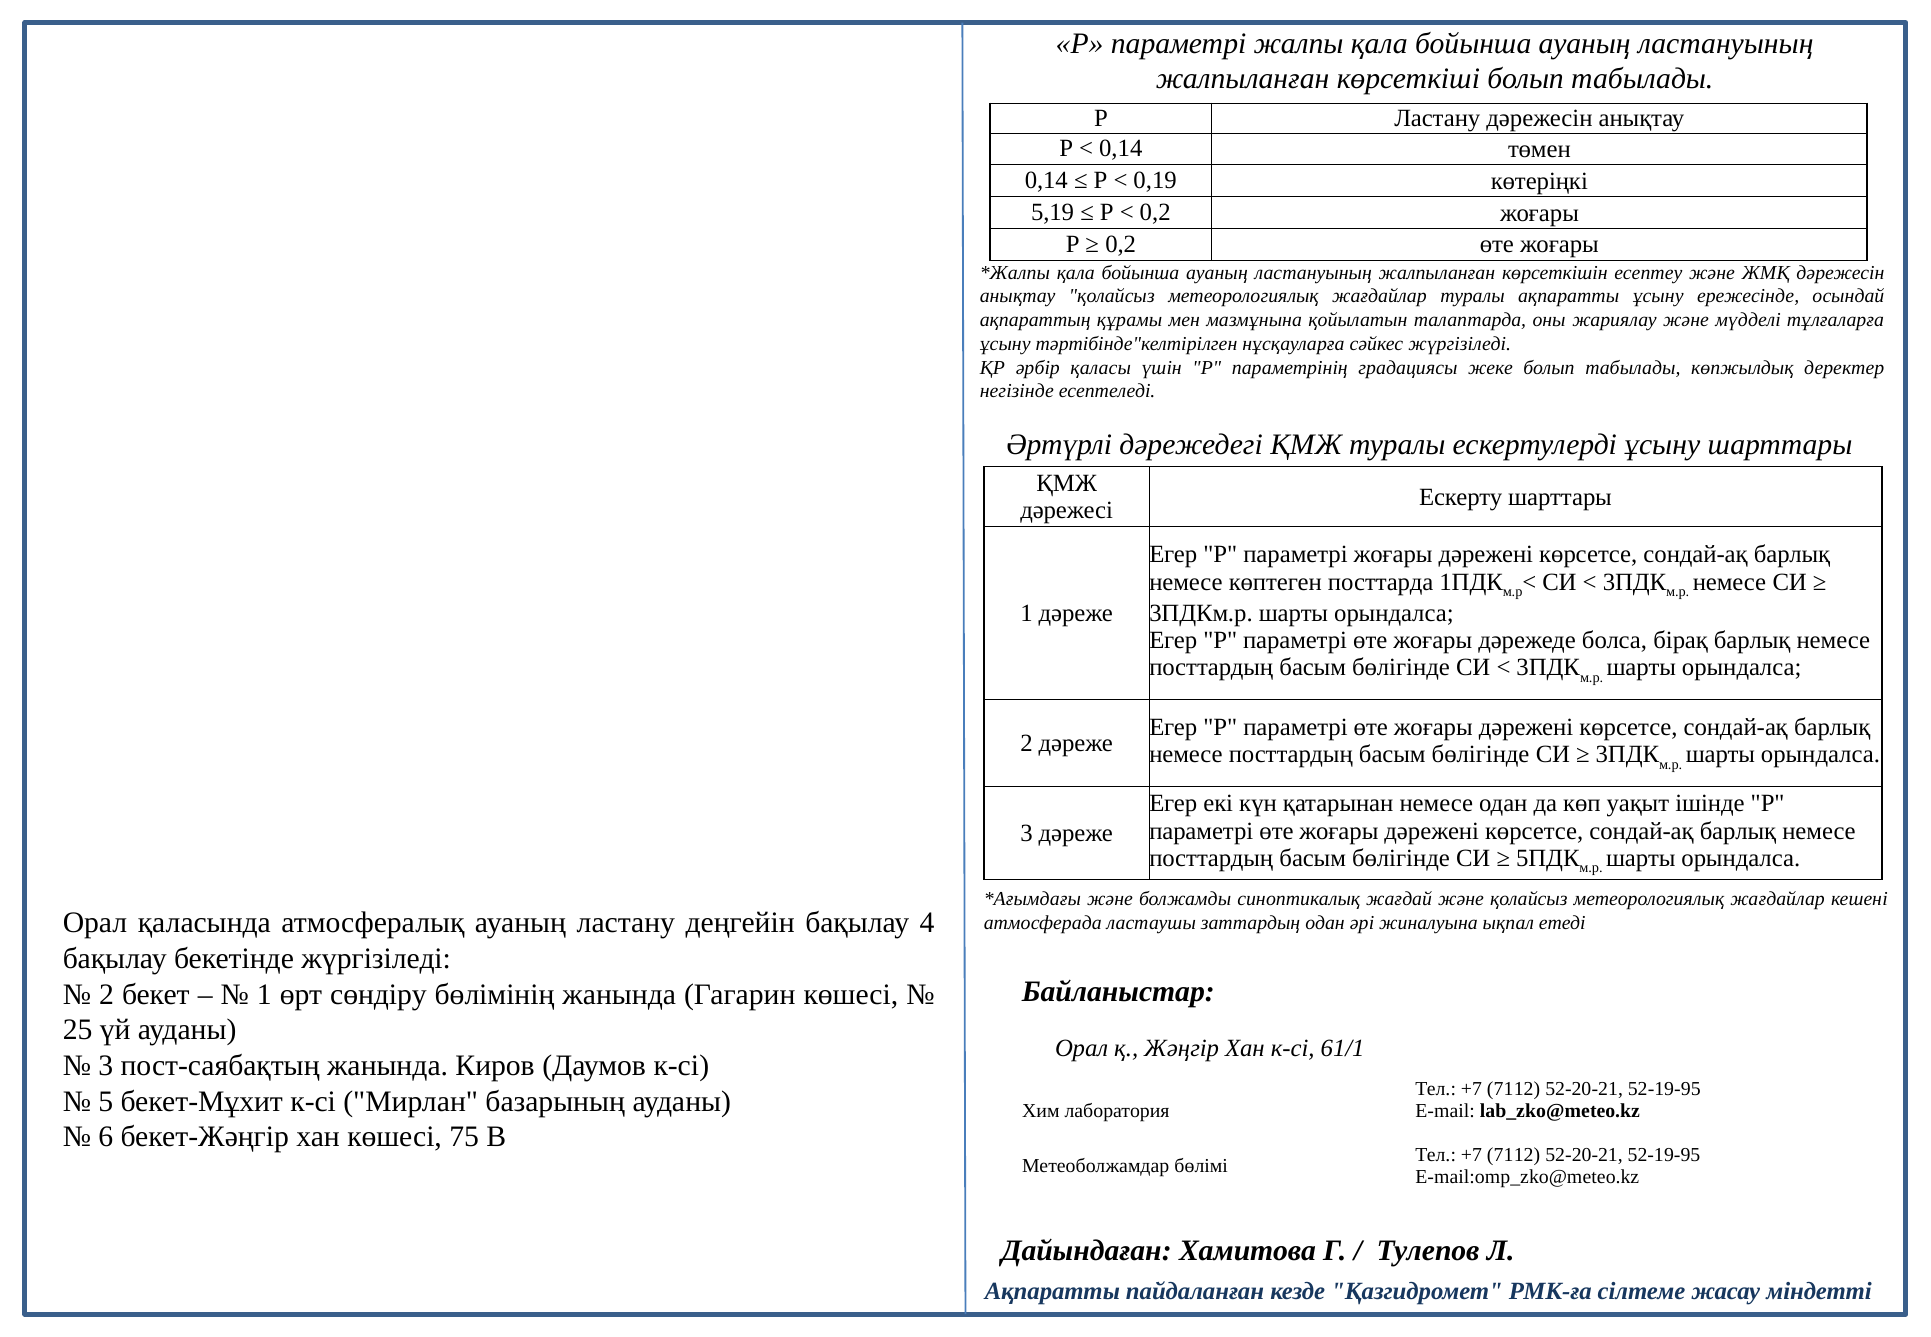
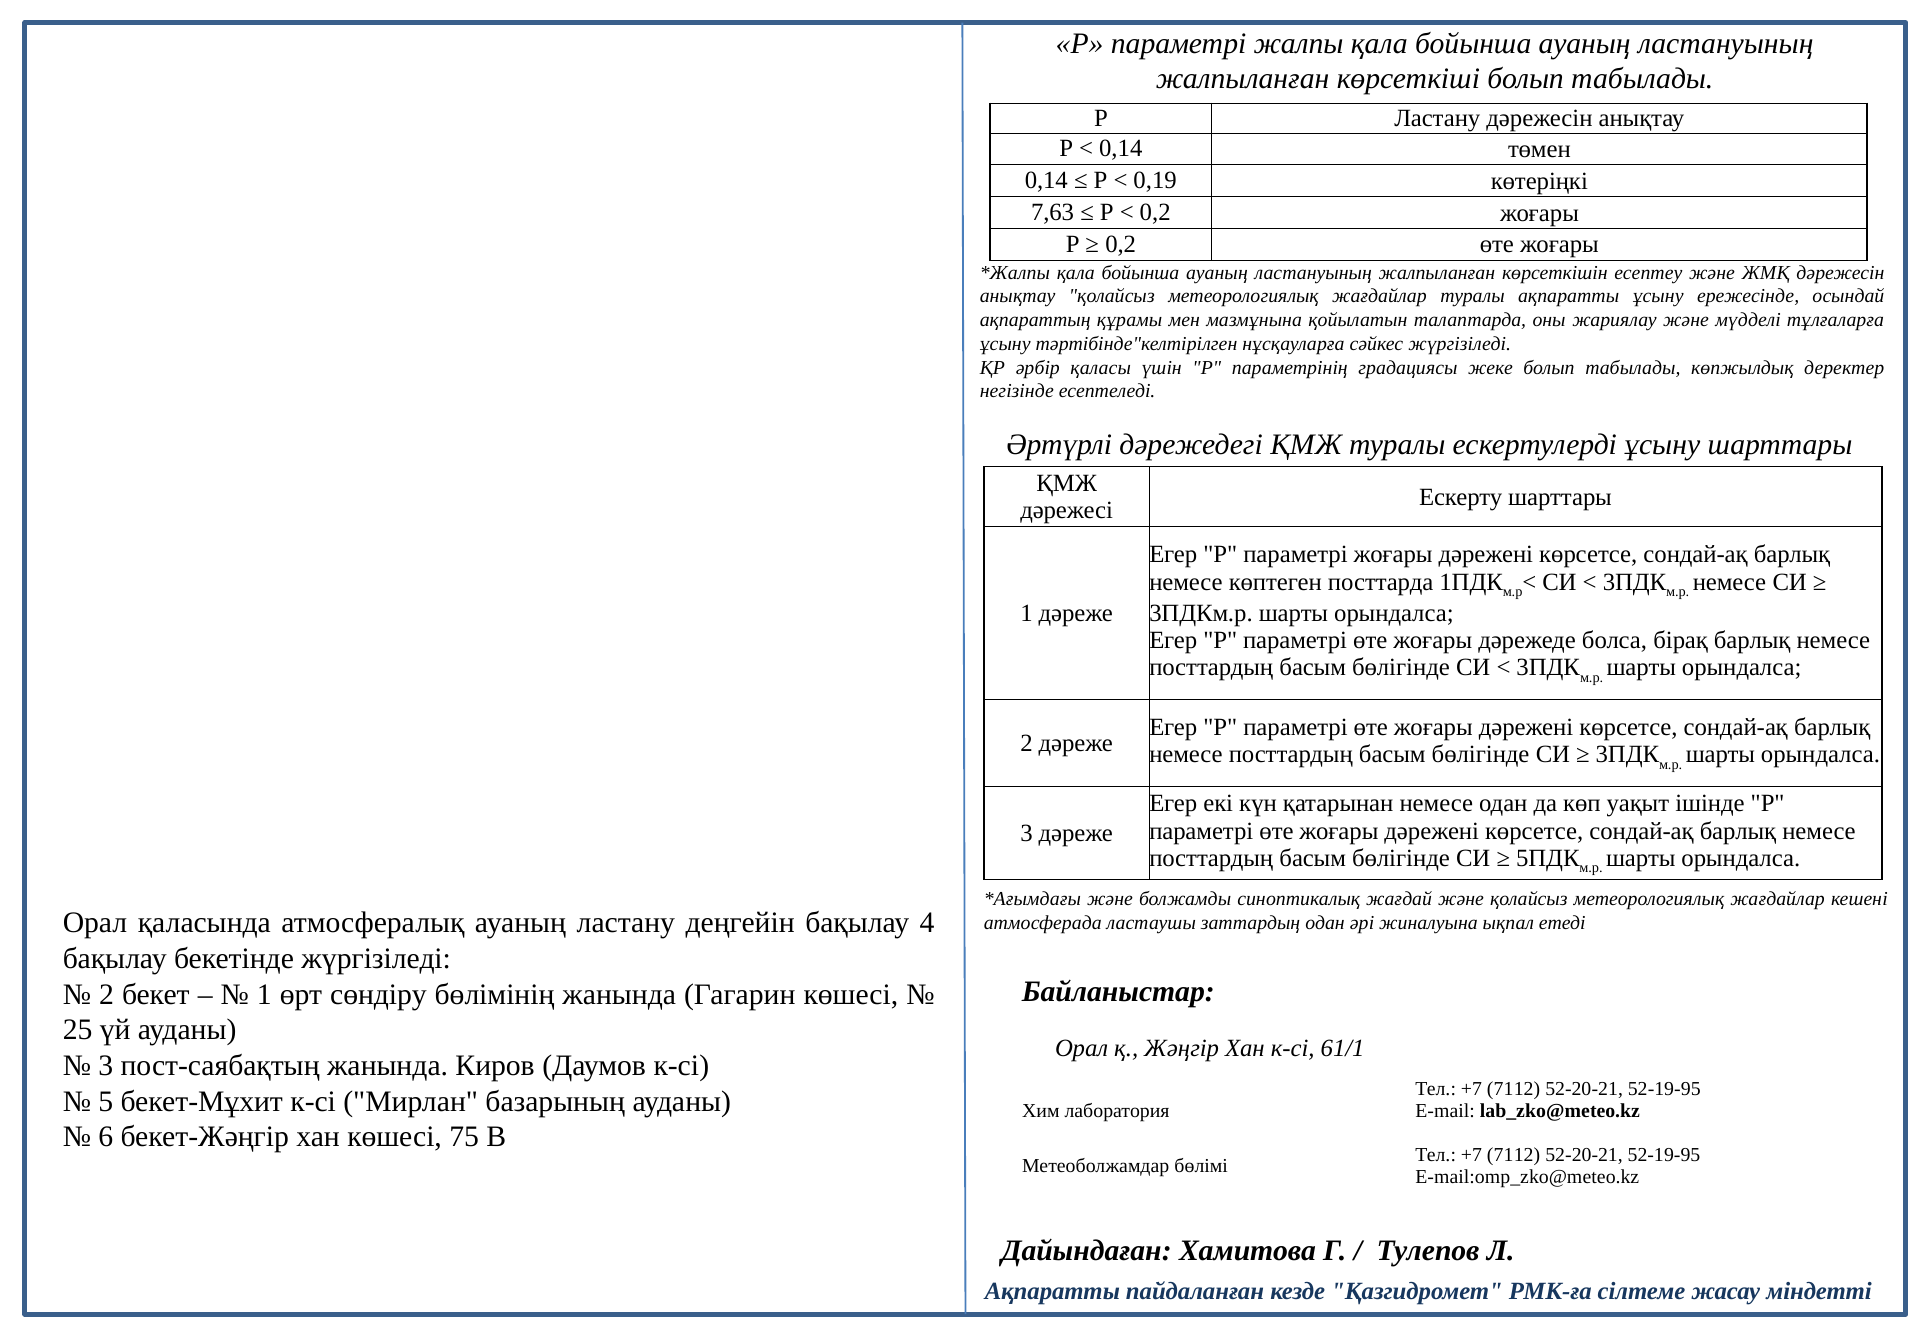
5,19: 5,19 -> 7,63
